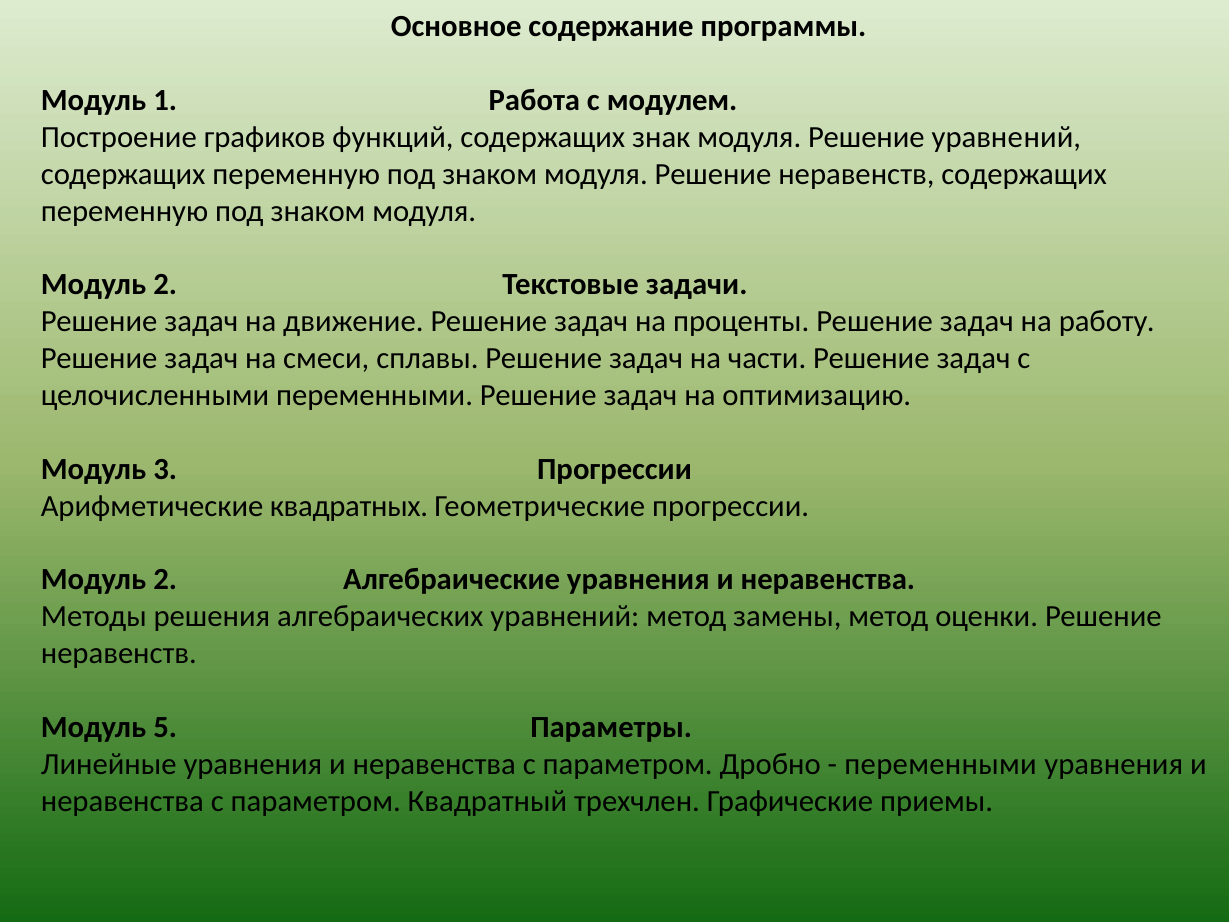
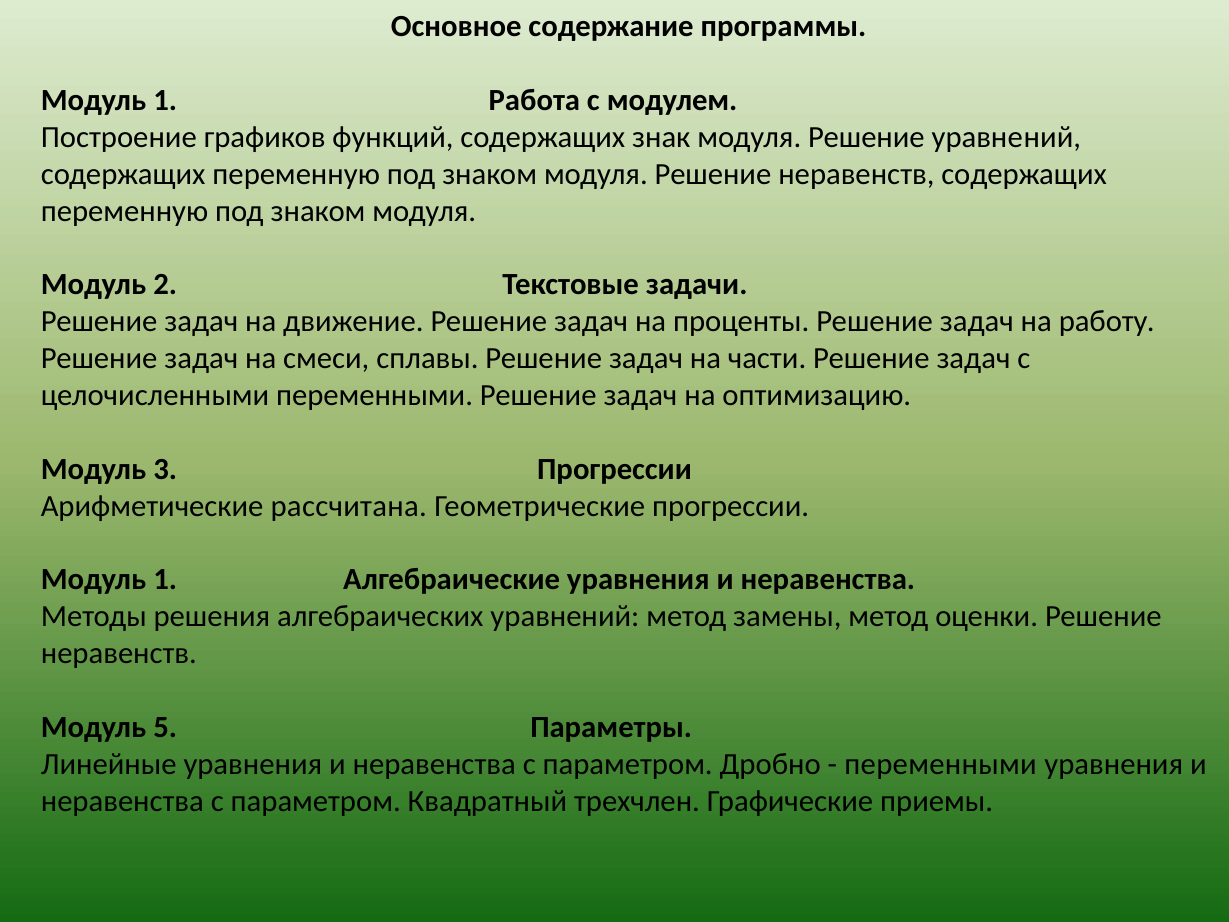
квадратных: квадратных -> рассчитана
2 at (165, 580): 2 -> 1
